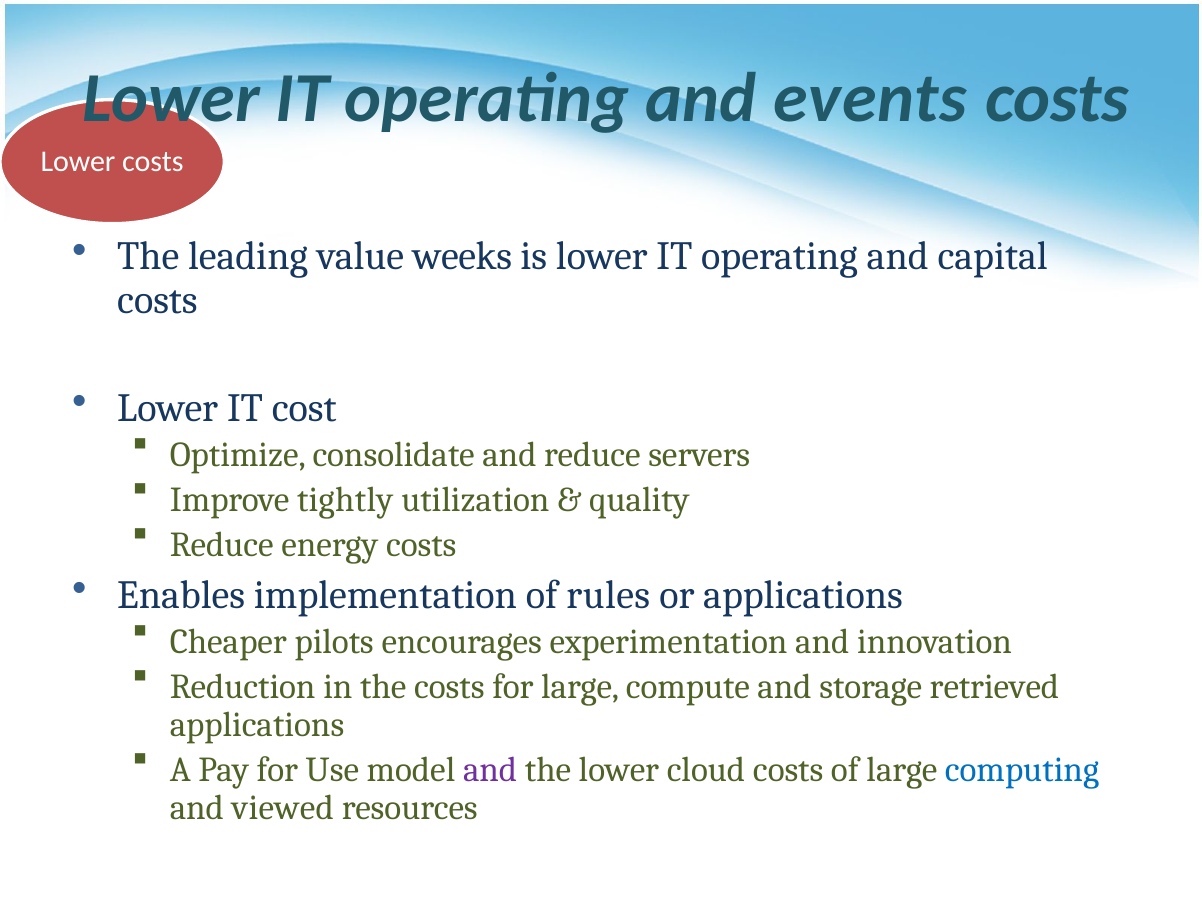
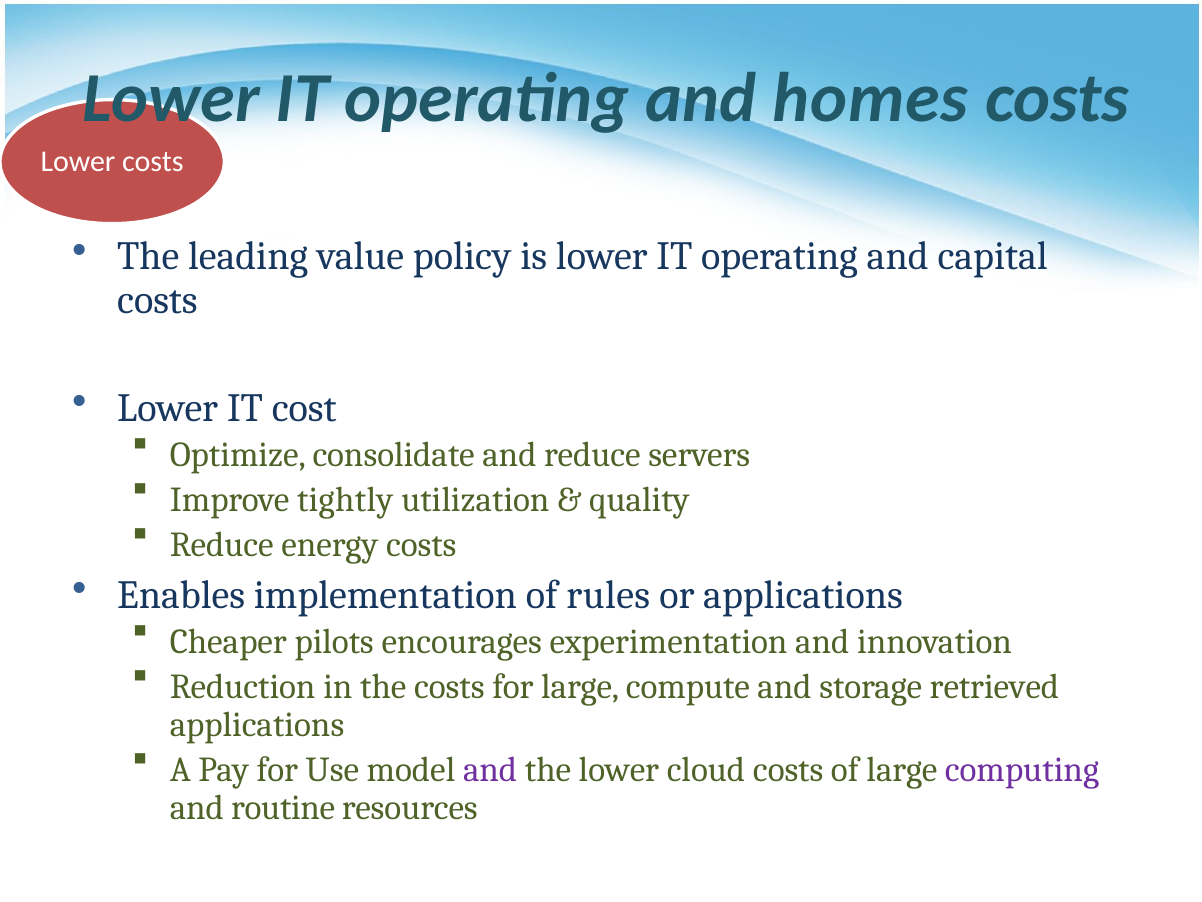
events: events -> homes
weeks: weeks -> policy
computing colour: blue -> purple
viewed: viewed -> routine
